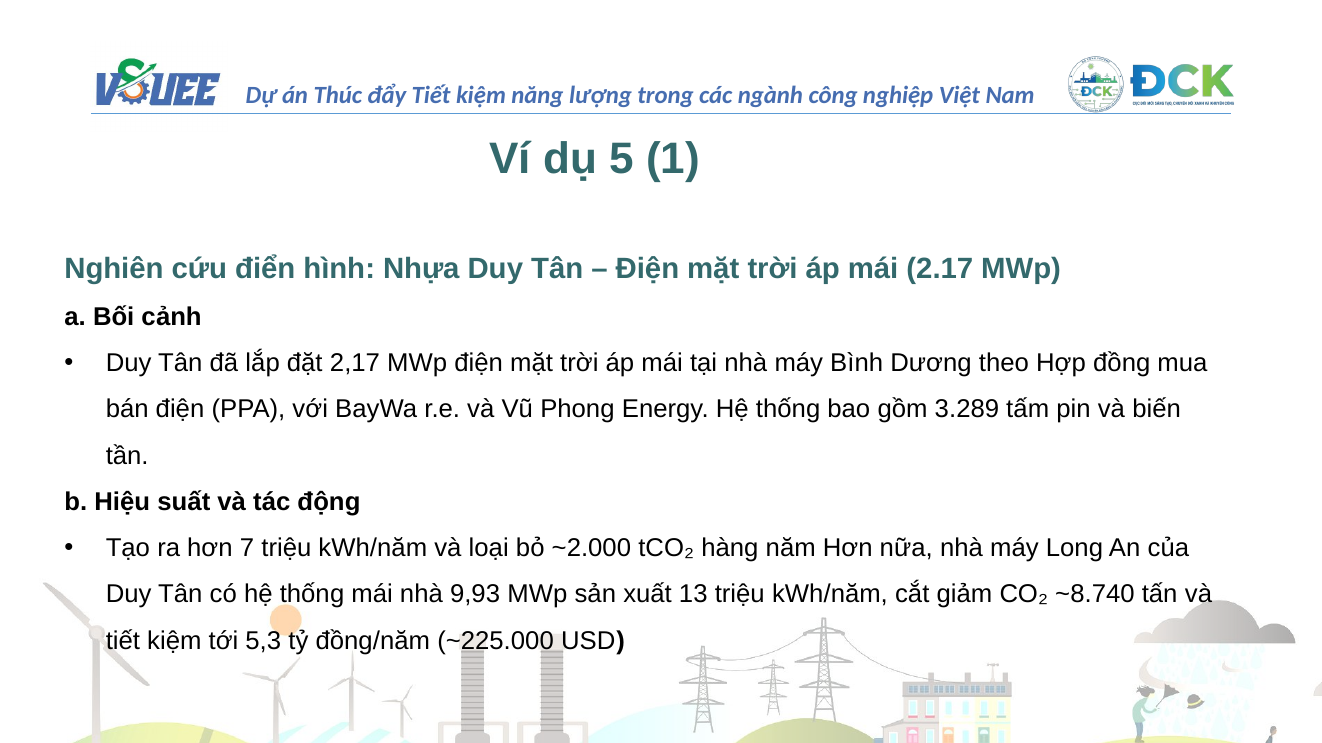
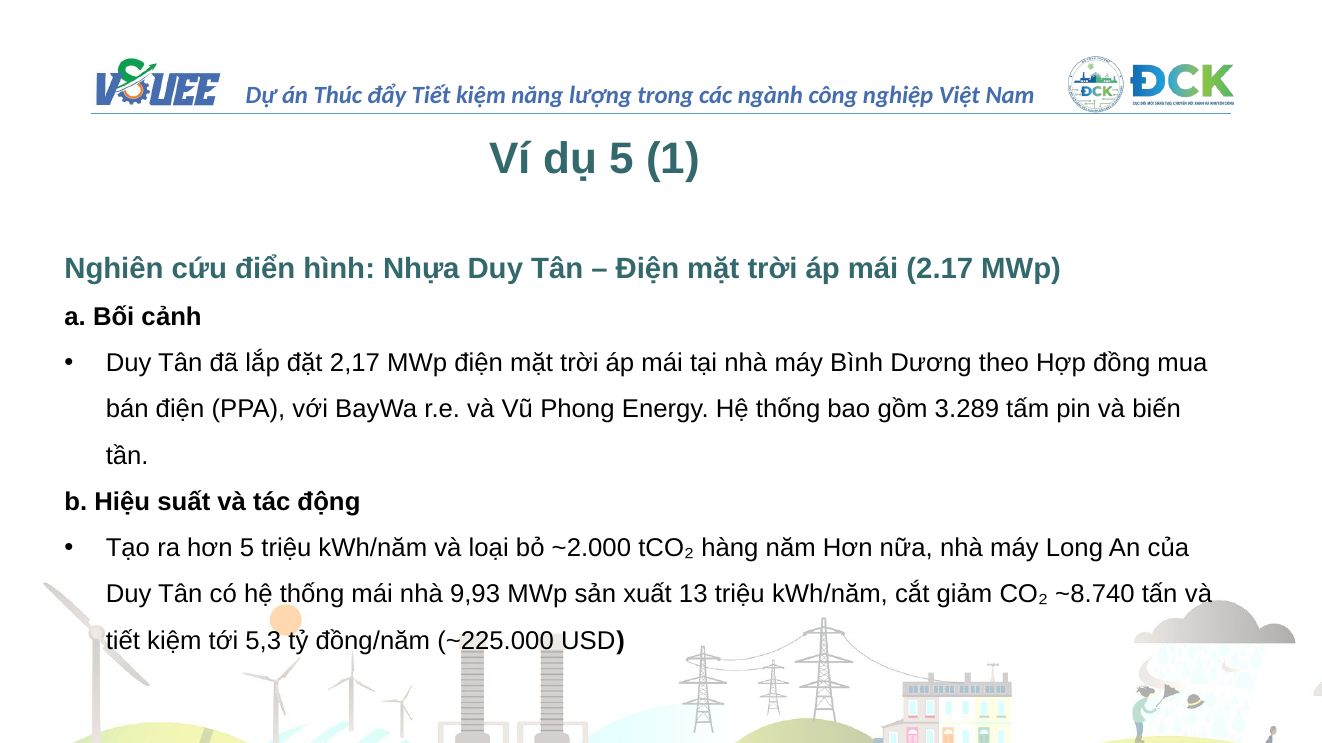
hơn 7: 7 -> 5
